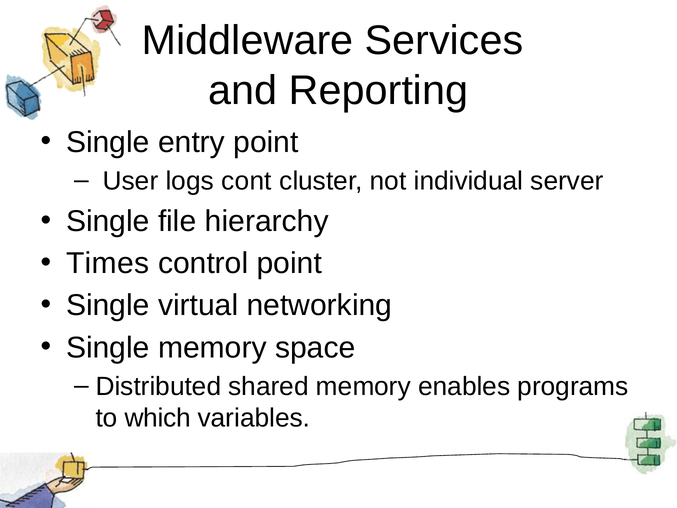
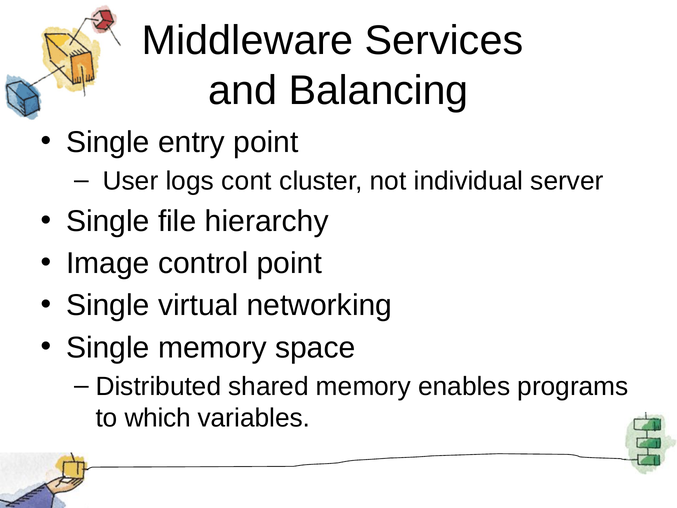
Reporting: Reporting -> Balancing
Times: Times -> Image
